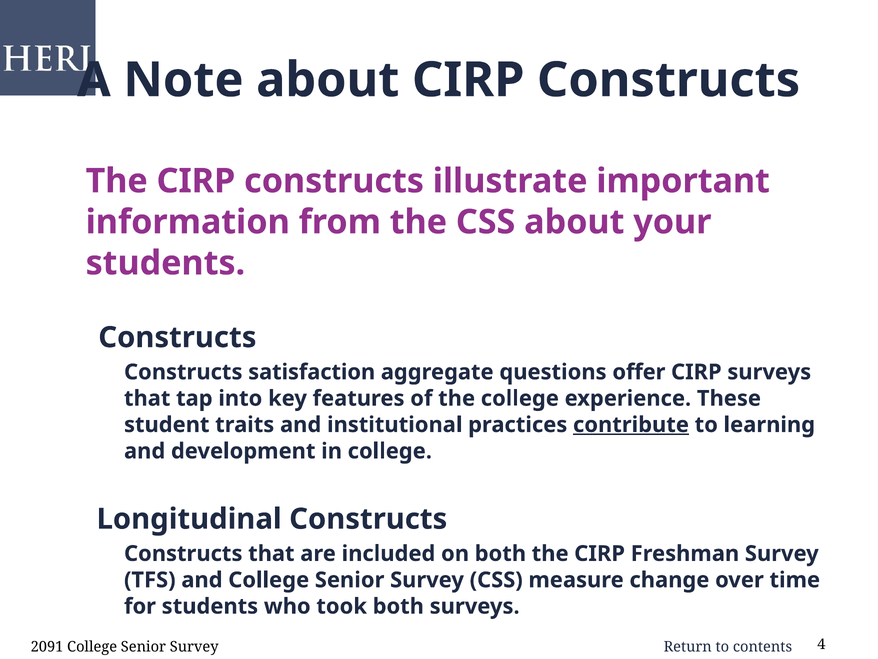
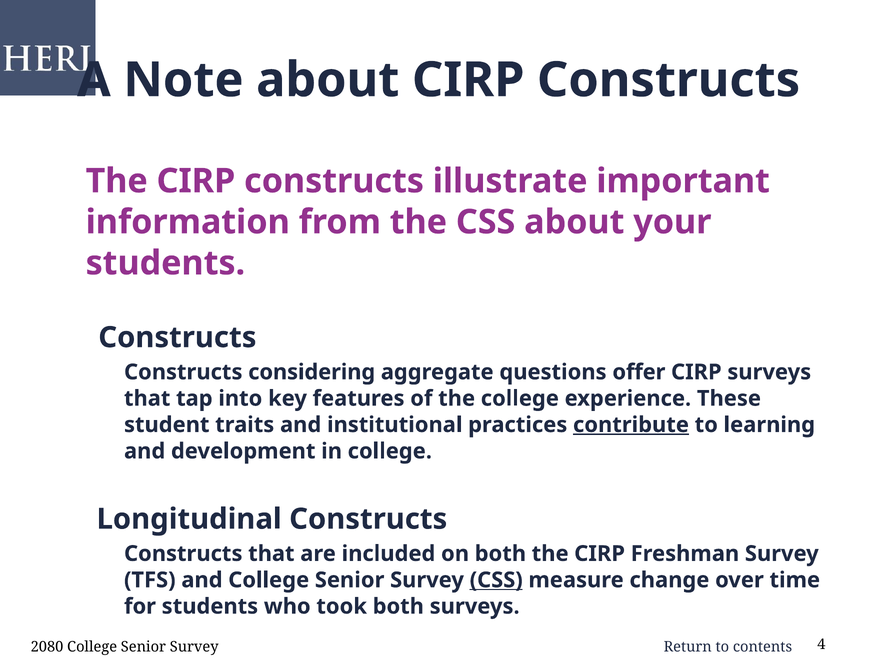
satisfaction: satisfaction -> considering
CSS at (496, 580) underline: none -> present
2091: 2091 -> 2080
